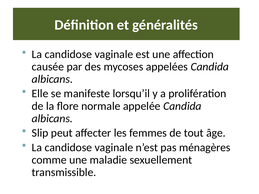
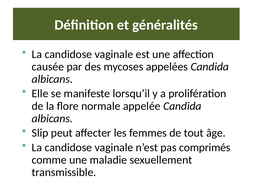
ménagères: ménagères -> comprimés
